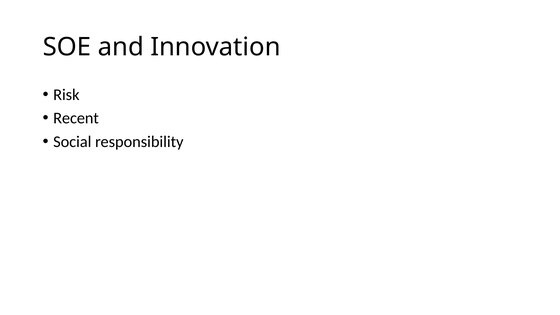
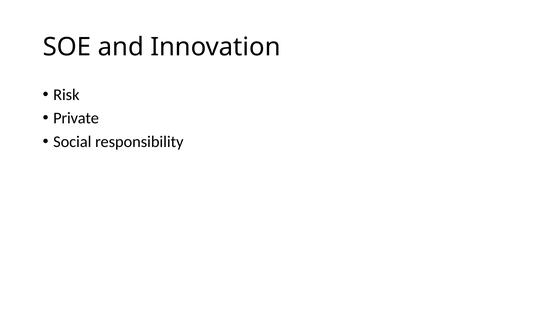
Recent: Recent -> Private
